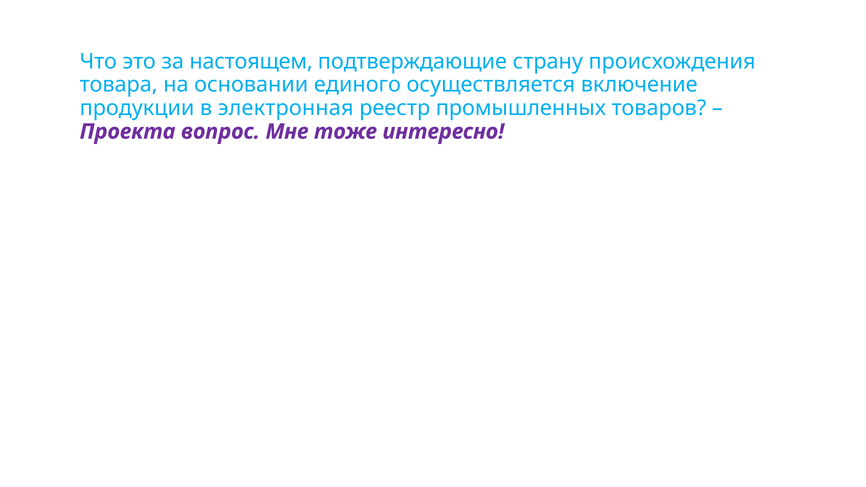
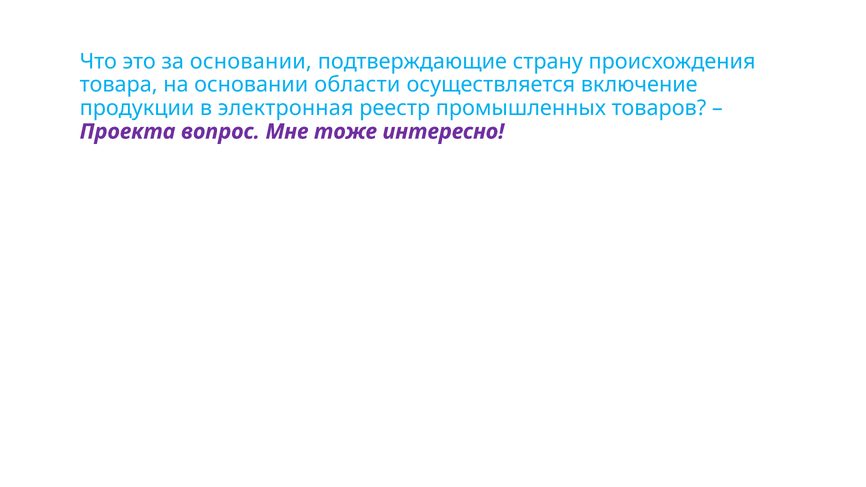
за настоящем: настоящем -> основании
единого: единого -> области
